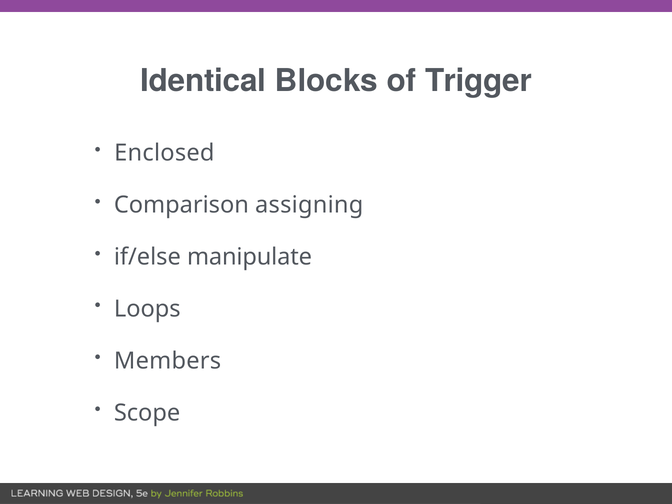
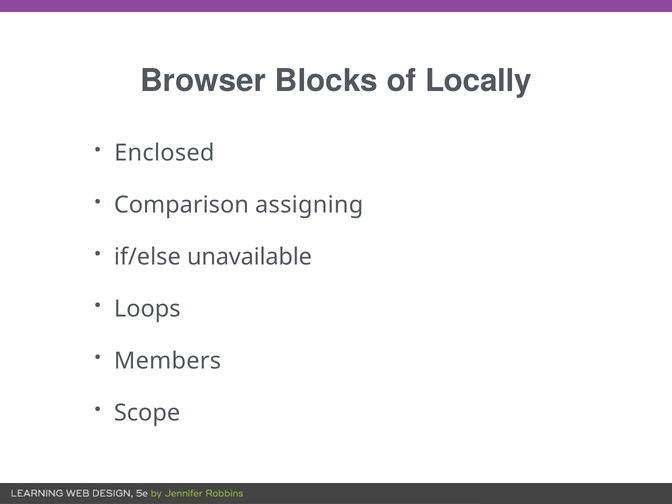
Identical: Identical -> Browser
Trigger: Trigger -> Locally
manipulate: manipulate -> unavailable
